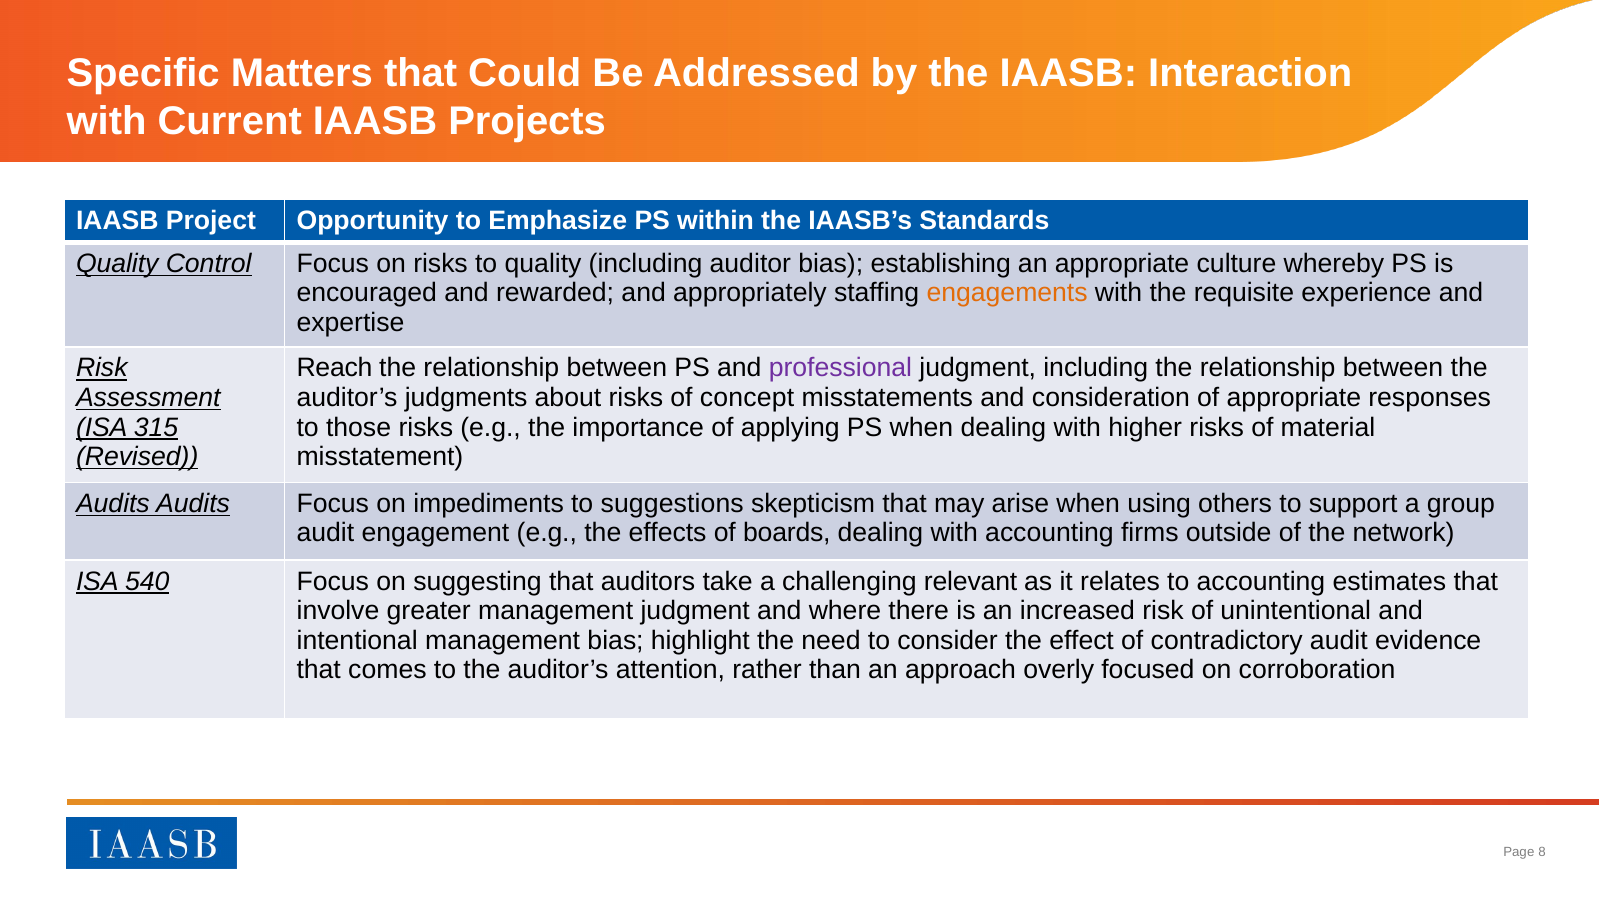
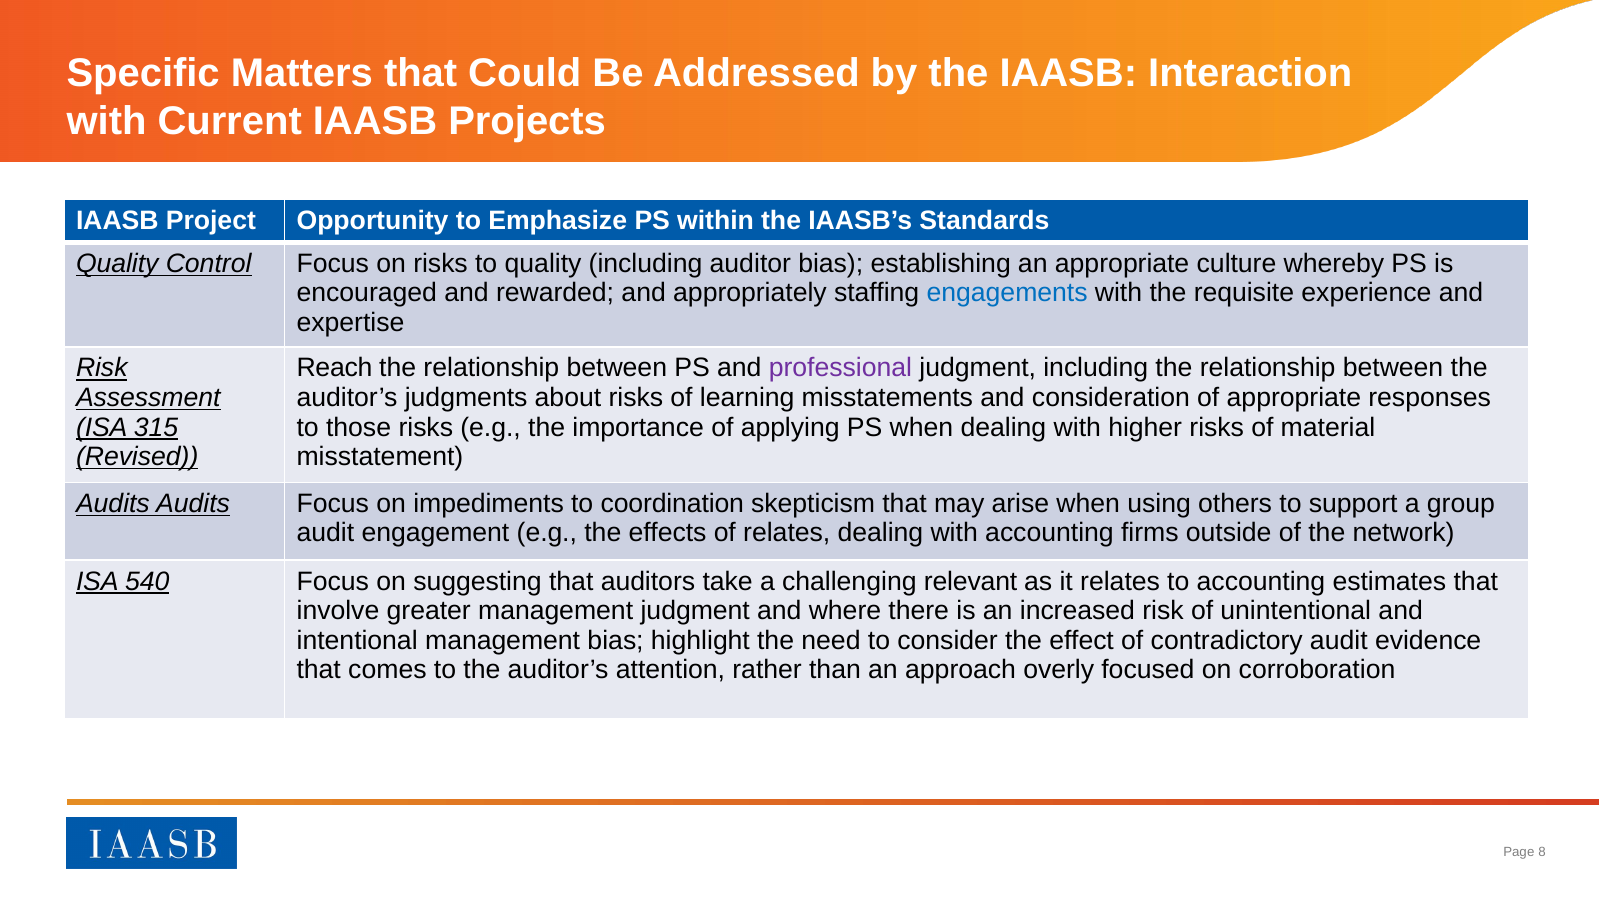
engagements colour: orange -> blue
concept: concept -> learning
suggestions: suggestions -> coordination
of boards: boards -> relates
